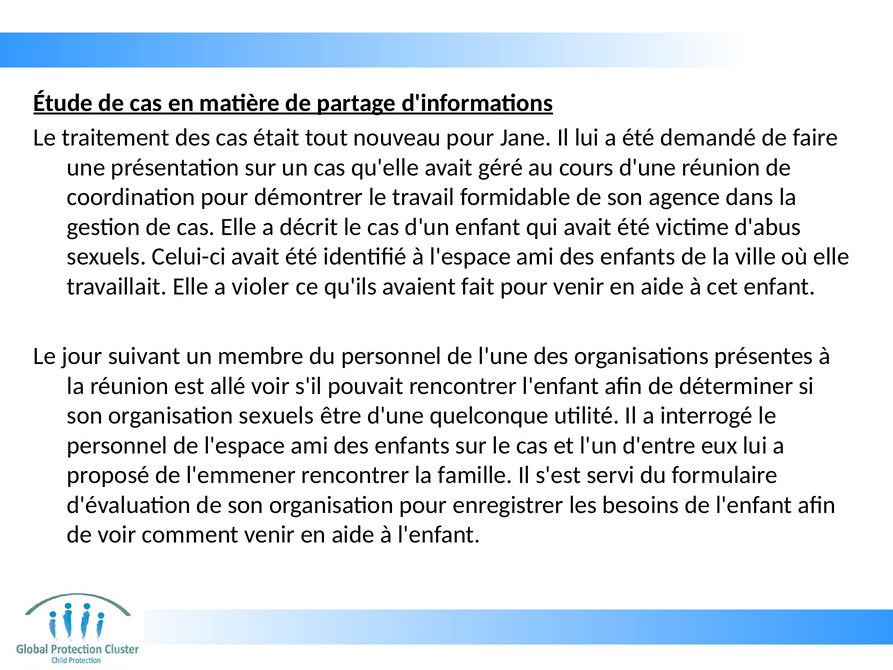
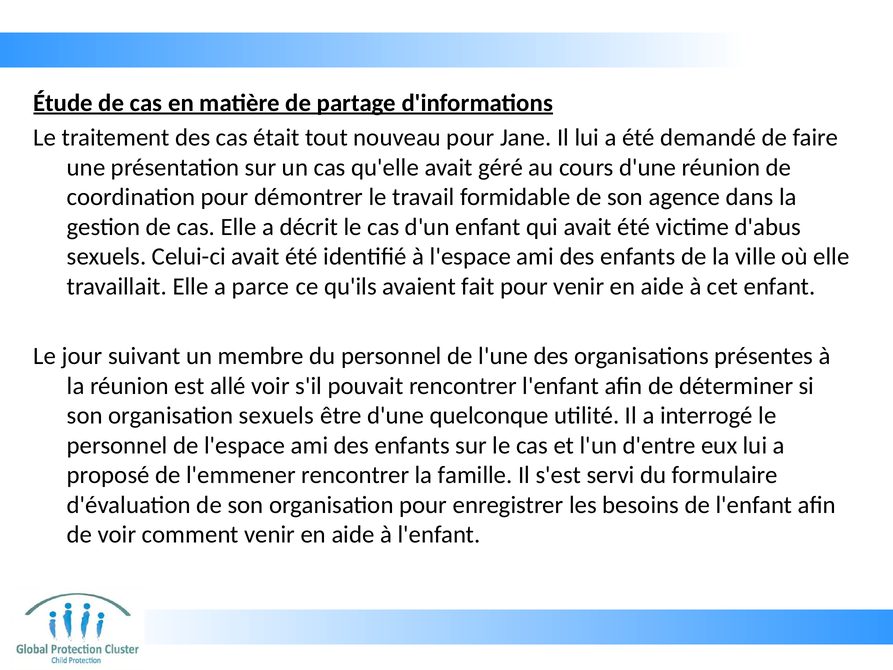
violer: violer -> parce
